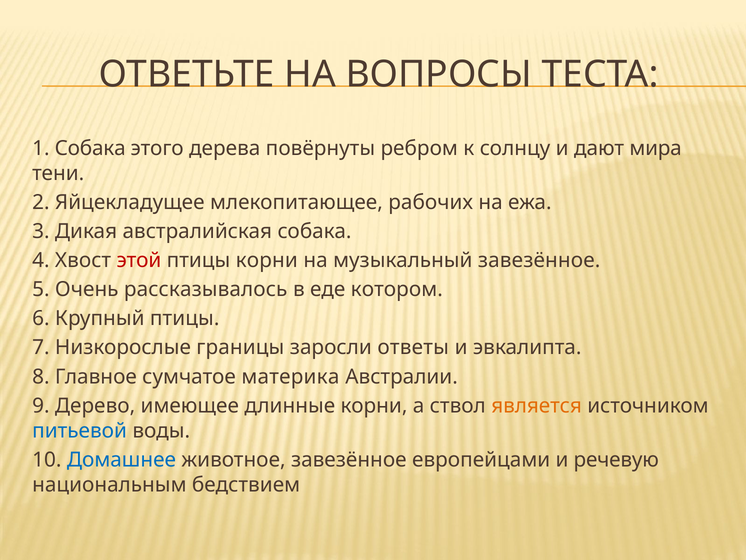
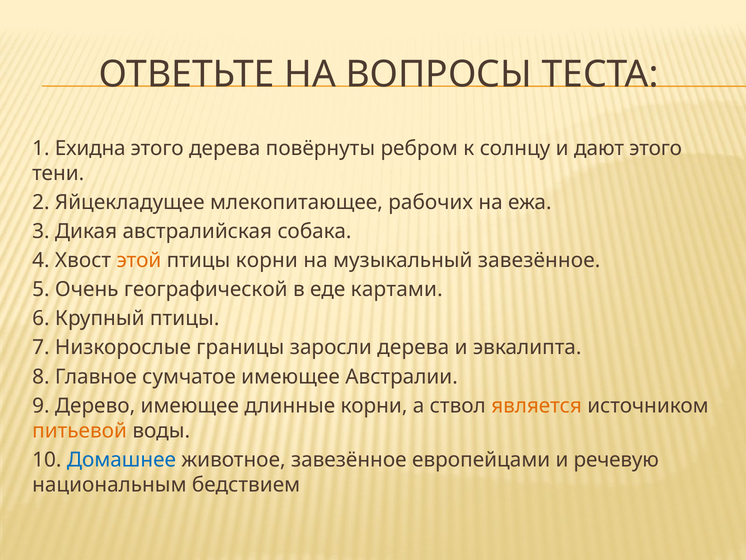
1 Собака: Собака -> Ехидна
дают мира: мира -> этого
этой colour: red -> orange
рассказывалось: рассказывалось -> географической
котором: котором -> картами
заросли ответы: ответы -> дерева
сумчатое материка: материка -> имеющее
питьевой colour: blue -> orange
